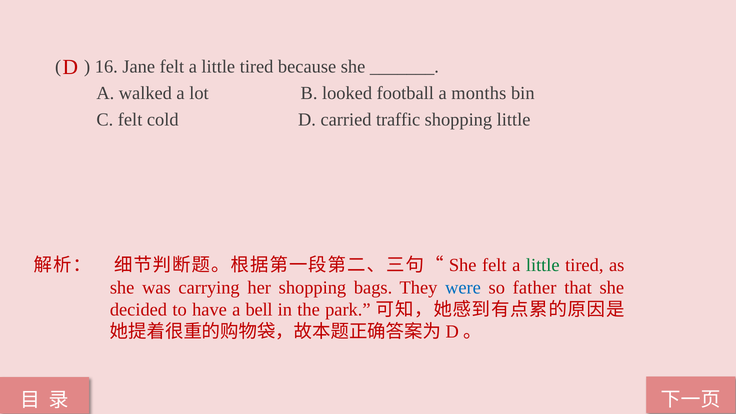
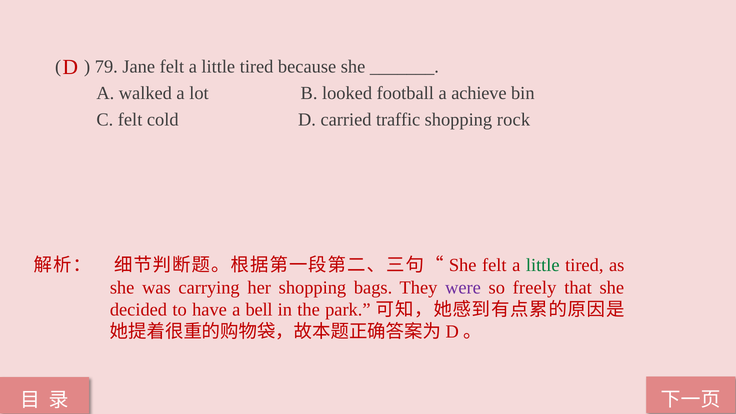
16: 16 -> 79
months: months -> achieve
shopping little: little -> rock
were colour: blue -> purple
father: father -> freely
